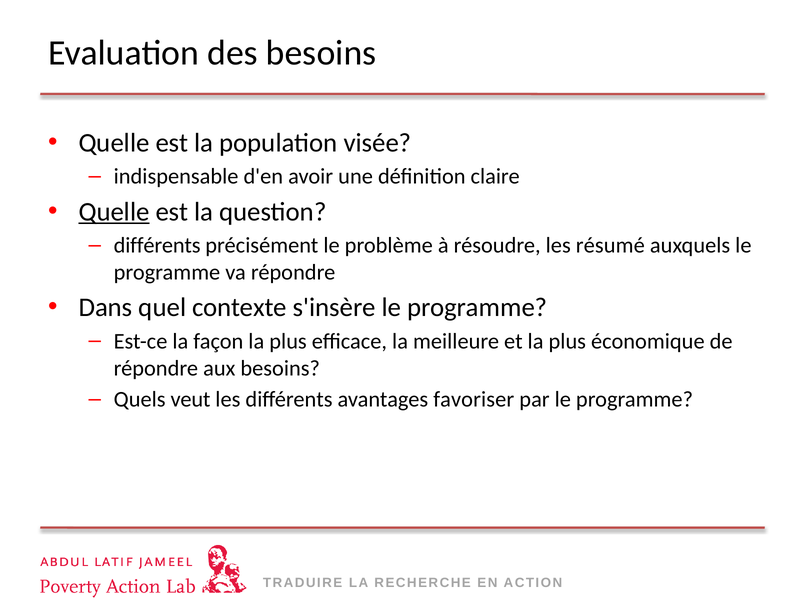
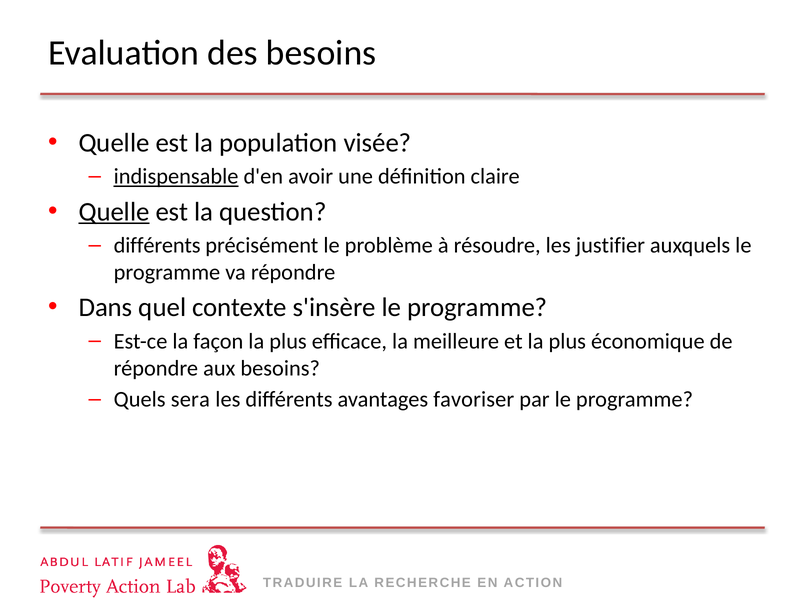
indispensable underline: none -> present
résumé: résumé -> justifier
veut: veut -> sera
